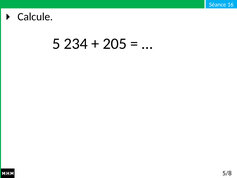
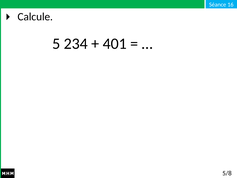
205: 205 -> 401
